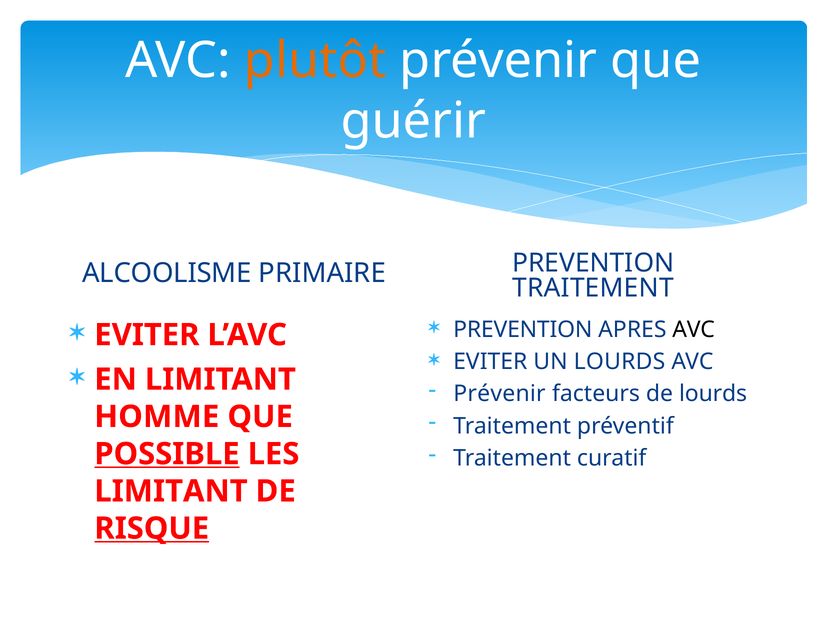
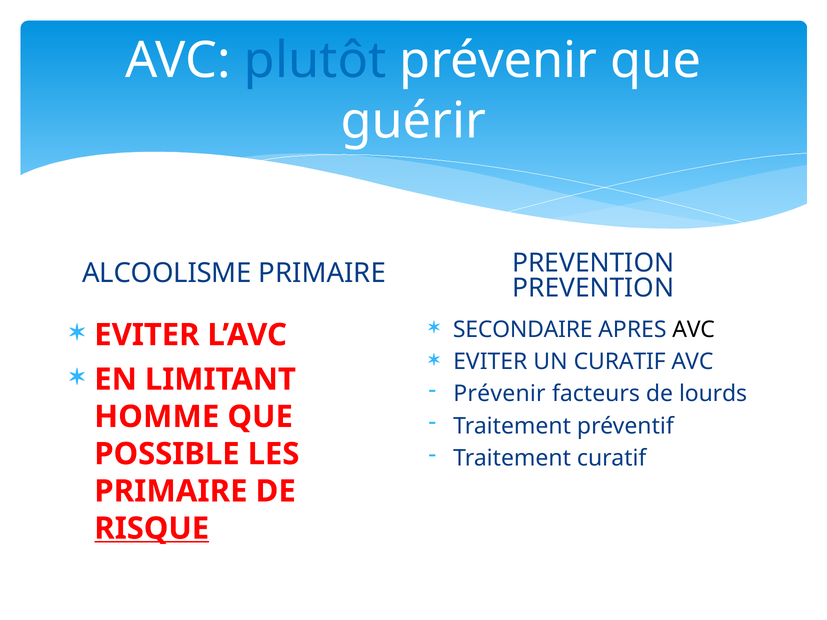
plutôt colour: orange -> blue
TRAITEMENT at (593, 288): TRAITEMENT -> PREVENTION
PREVENTION at (523, 330): PREVENTION -> SECONDAIRE
UN LOURDS: LOURDS -> CURATIF
POSSIBLE underline: present -> none
LIMITANT at (171, 491): LIMITANT -> PRIMAIRE
